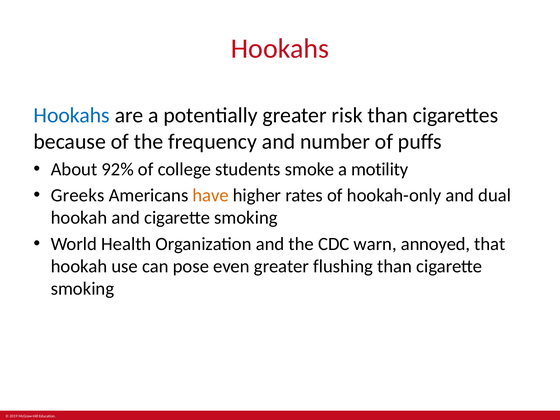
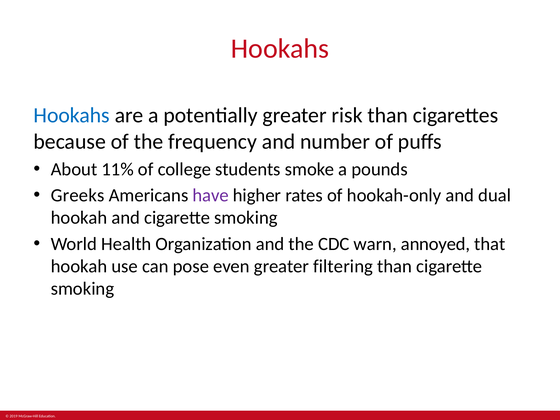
92%: 92% -> 11%
motility: motility -> pounds
have colour: orange -> purple
flushing: flushing -> filtering
